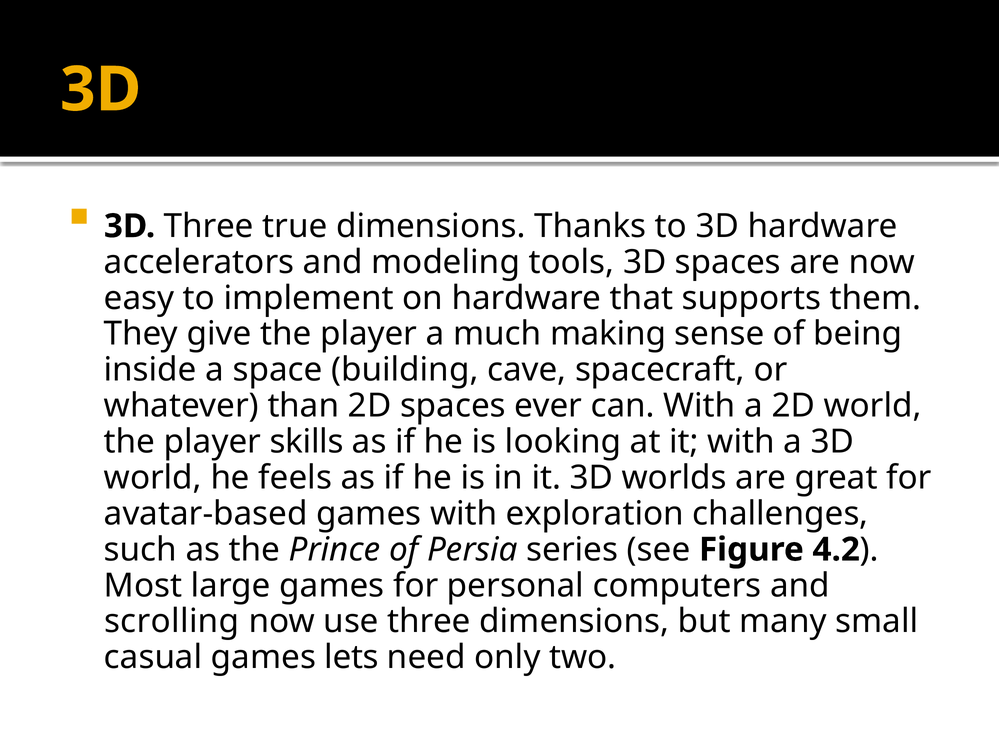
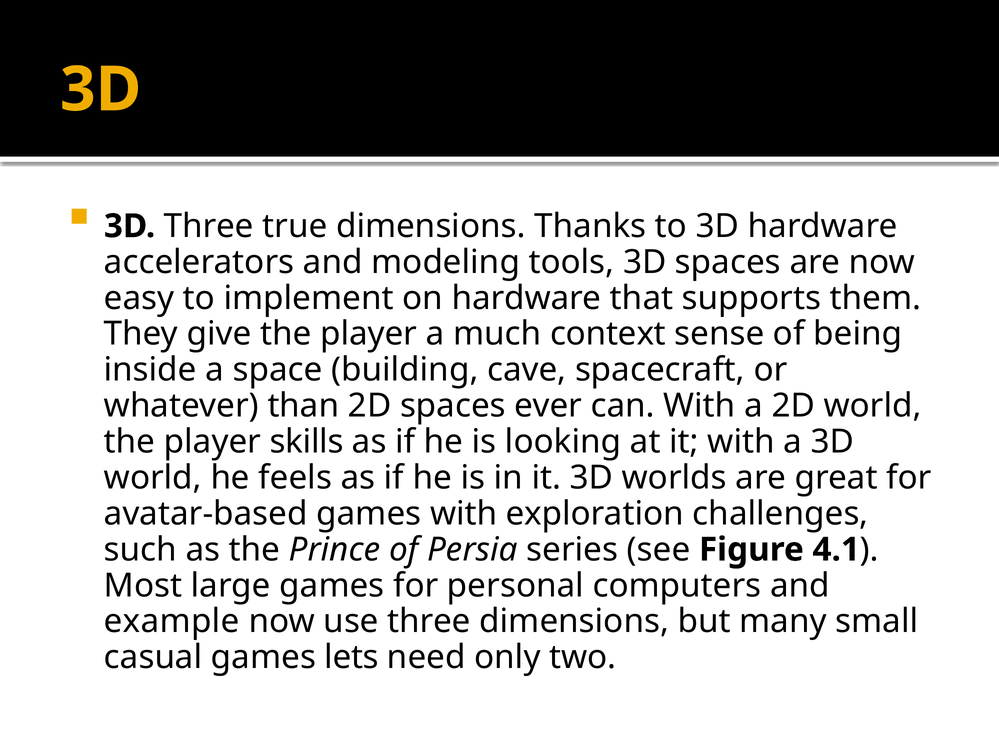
making: making -> context
4.2: 4.2 -> 4.1
scrolling: scrolling -> example
